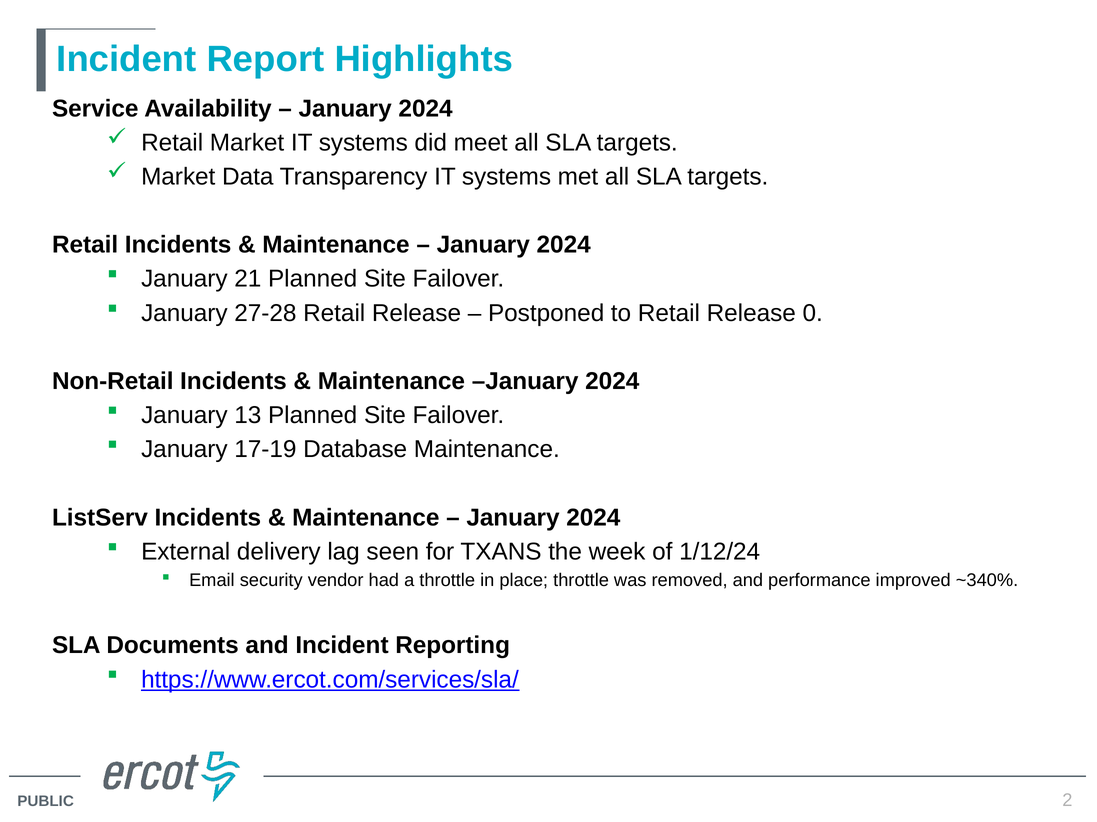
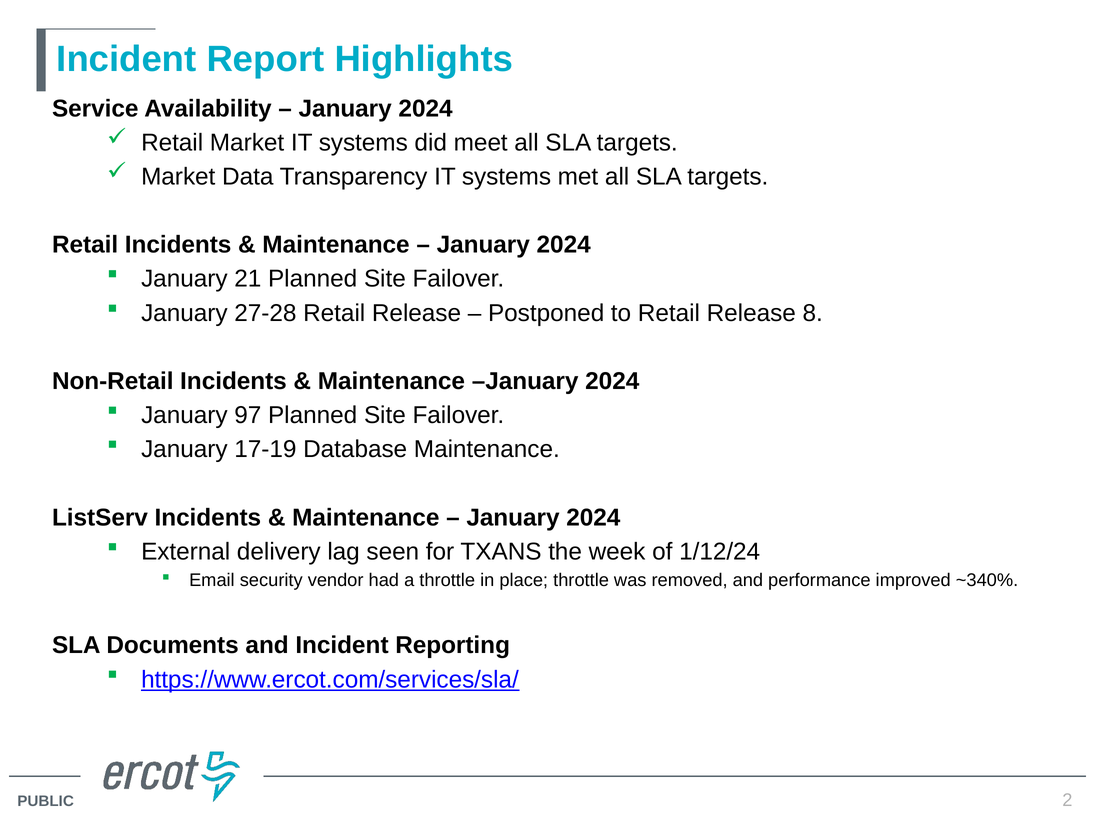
0: 0 -> 8
13: 13 -> 97
